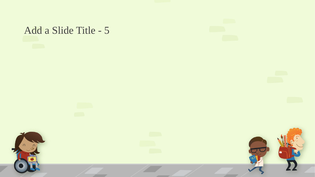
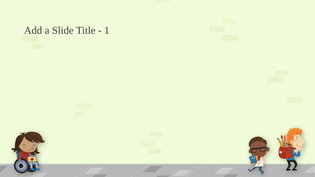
5: 5 -> 1
